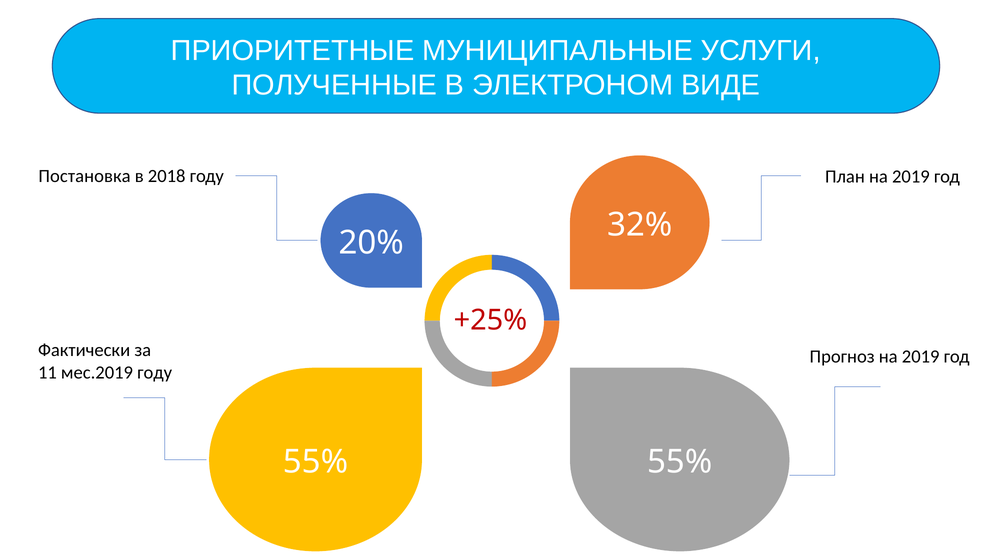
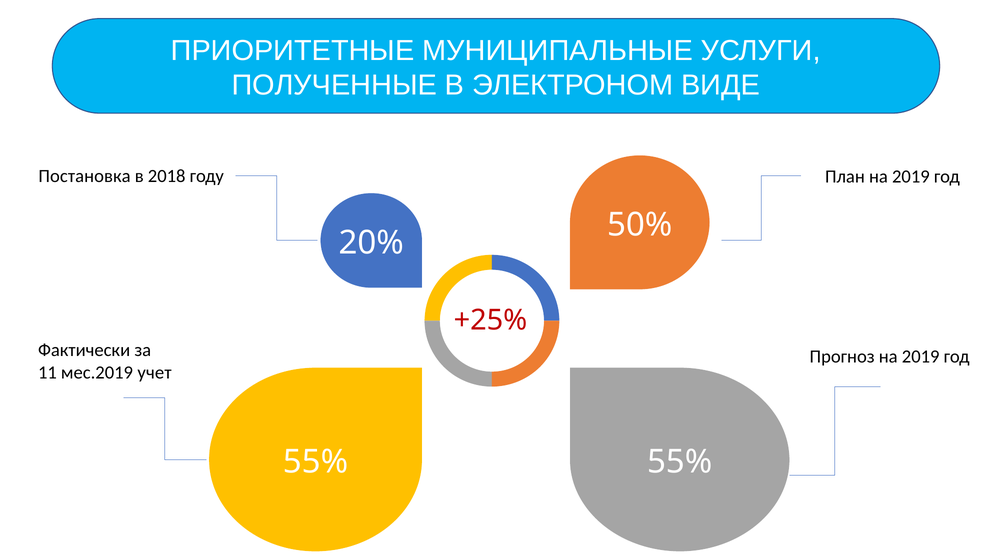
32%: 32% -> 50%
мес.2019 году: году -> учет
